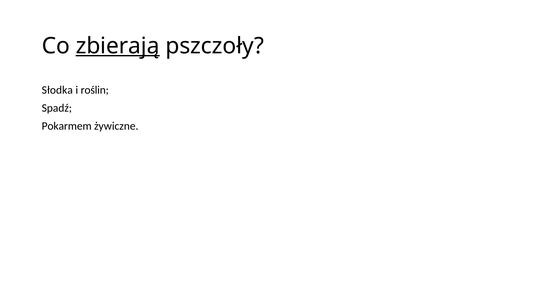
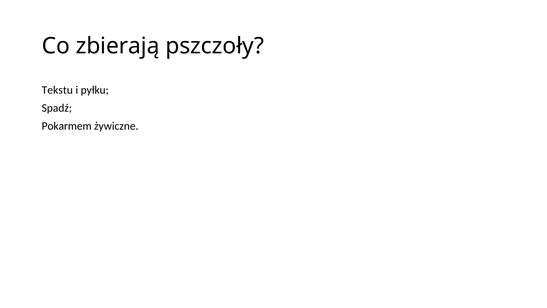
zbierają underline: present -> none
Słodka: Słodka -> Tekstu
roślin: roślin -> pyłku
